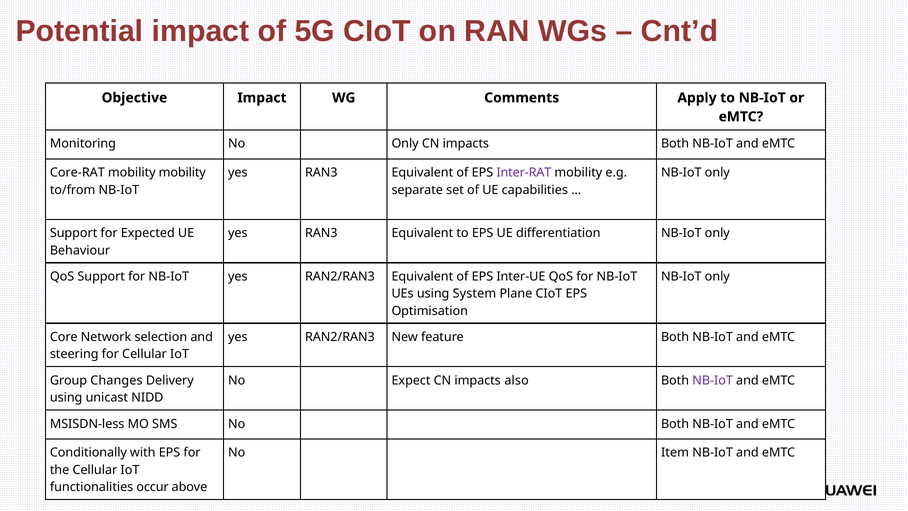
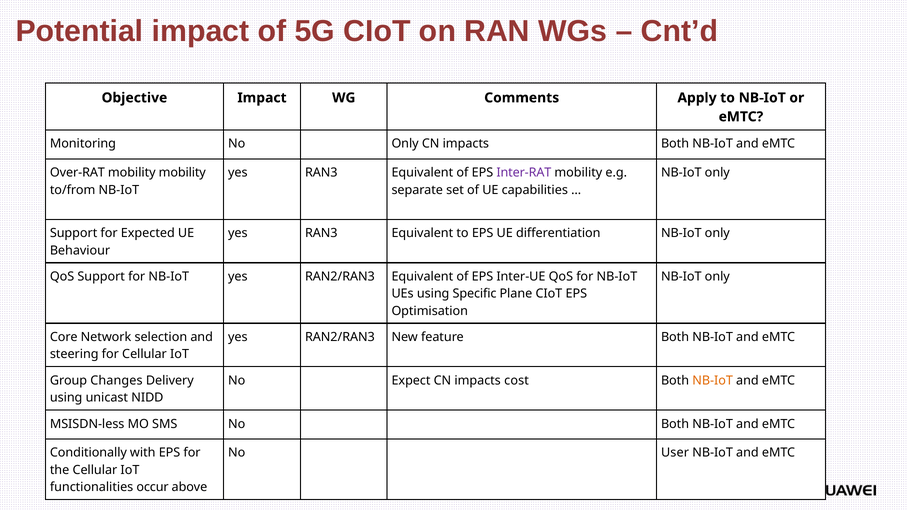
Core-RAT: Core-RAT -> Over-RAT
System: System -> Specific
also: also -> cost
NB-IoT at (713, 380) colour: purple -> orange
Item: Item -> User
